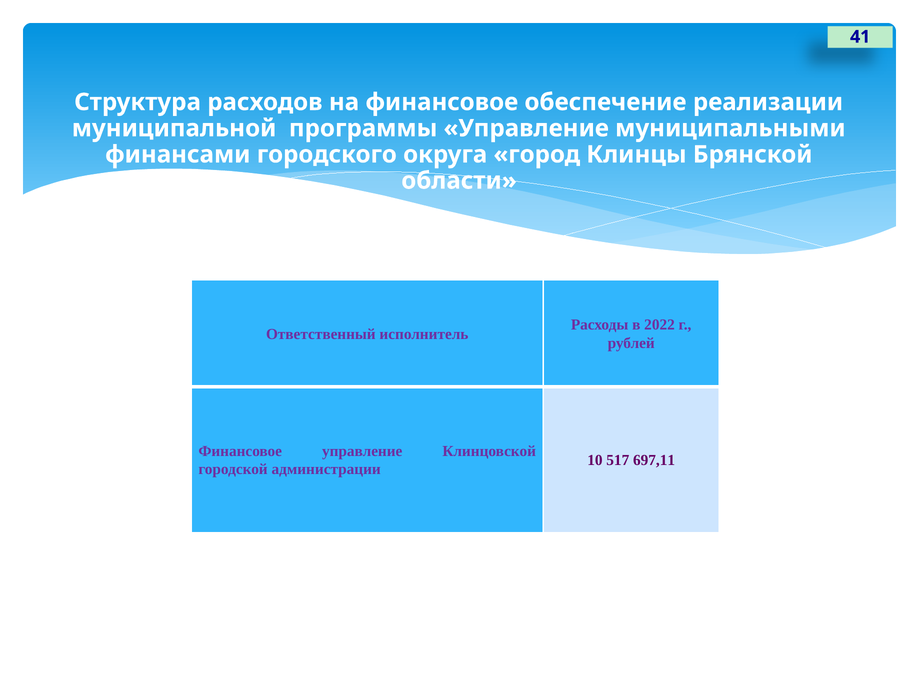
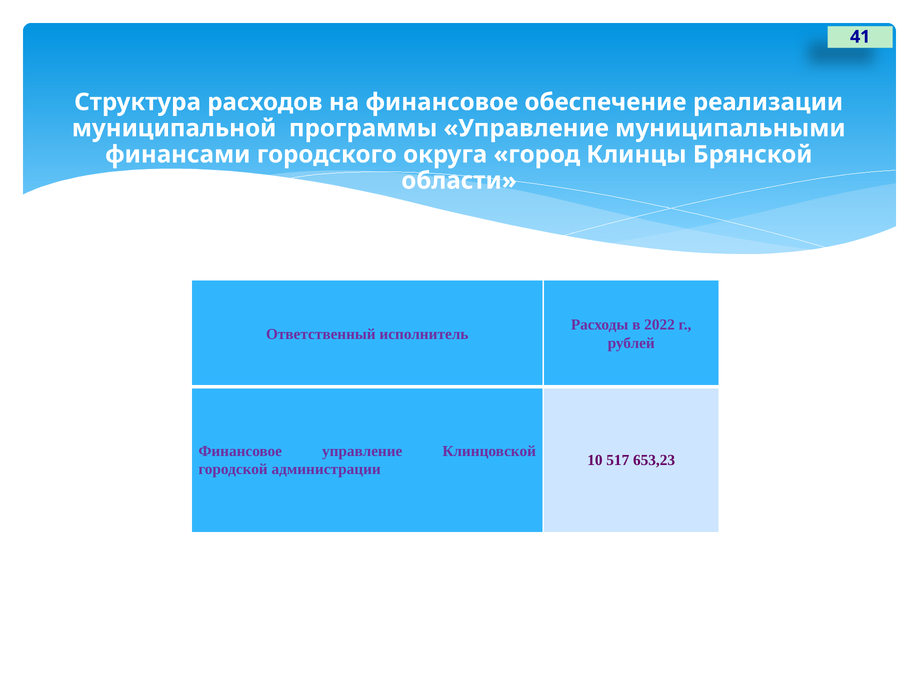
697,11: 697,11 -> 653,23
